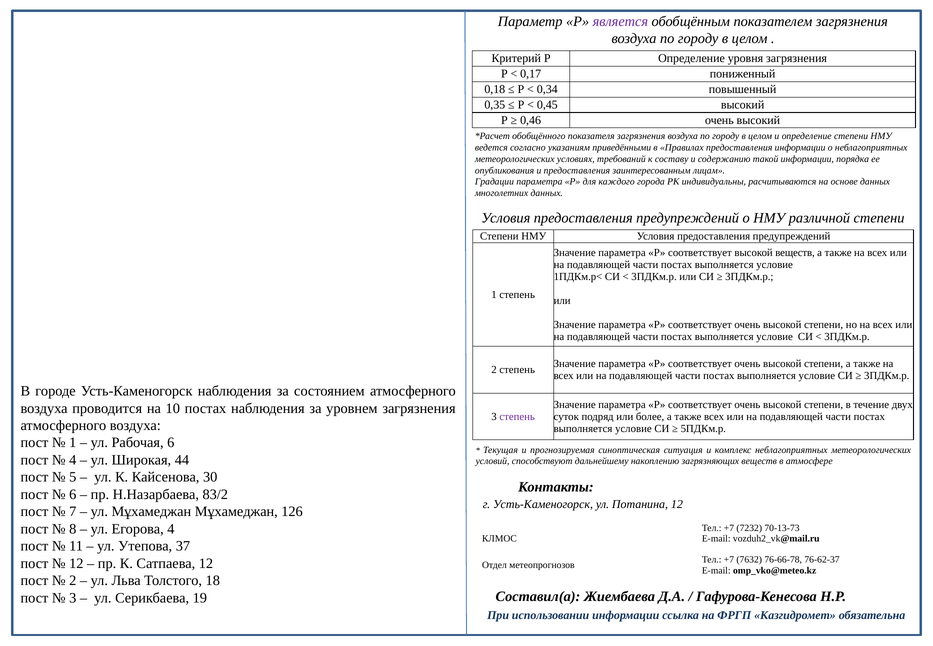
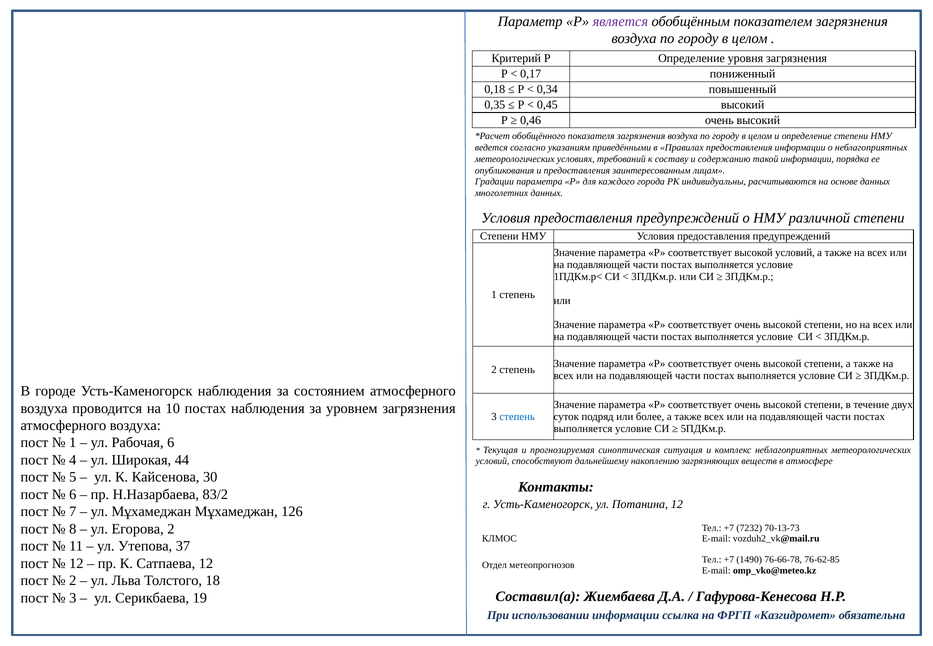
высокой веществ: веществ -> условий
степень at (517, 416) colour: purple -> blue
Егорова 4: 4 -> 2
7632: 7632 -> 1490
76-62-37: 76-62-37 -> 76-62-85
